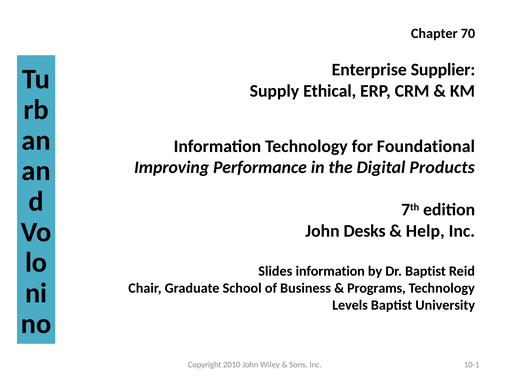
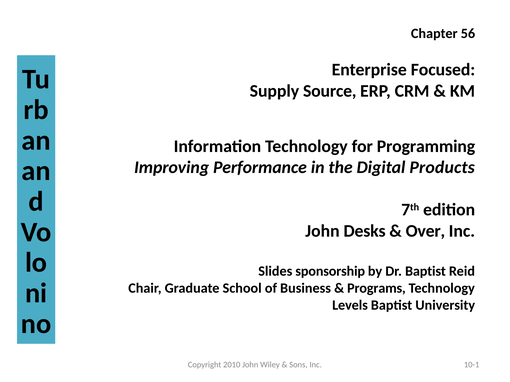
70: 70 -> 56
Supplier: Supplier -> Focused
Ethical: Ethical -> Source
Foundational: Foundational -> Programming
Help: Help -> Over
Slides information: information -> sponsorship
